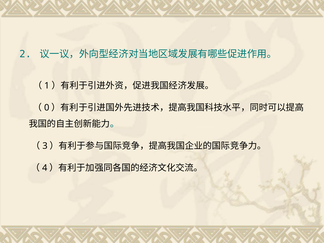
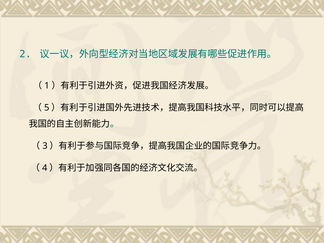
0: 0 -> 5
